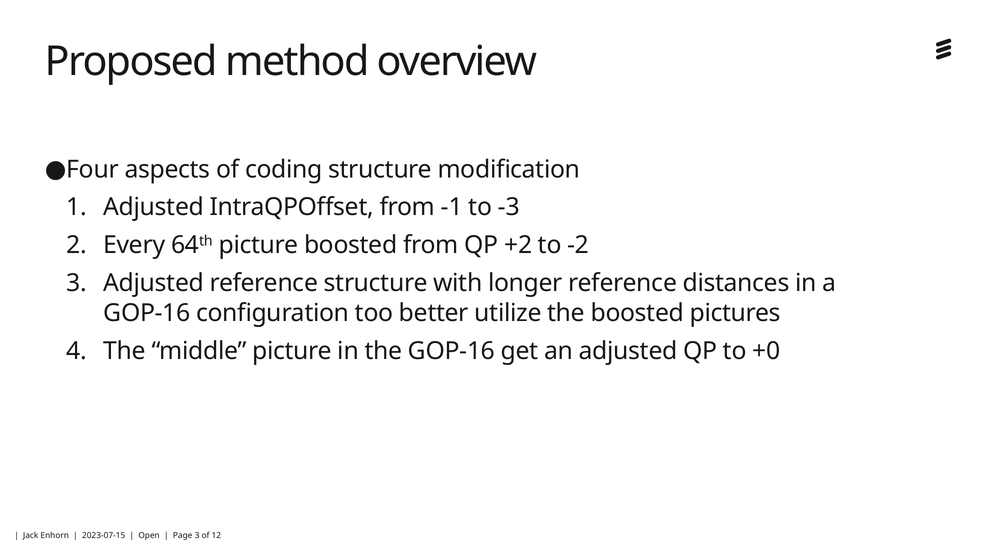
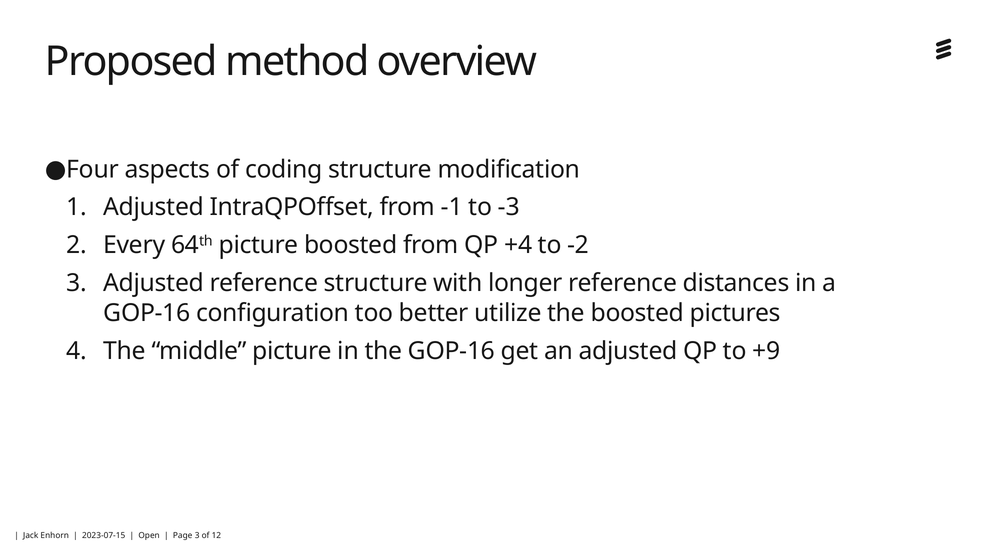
+2: +2 -> +4
+0: +0 -> +9
